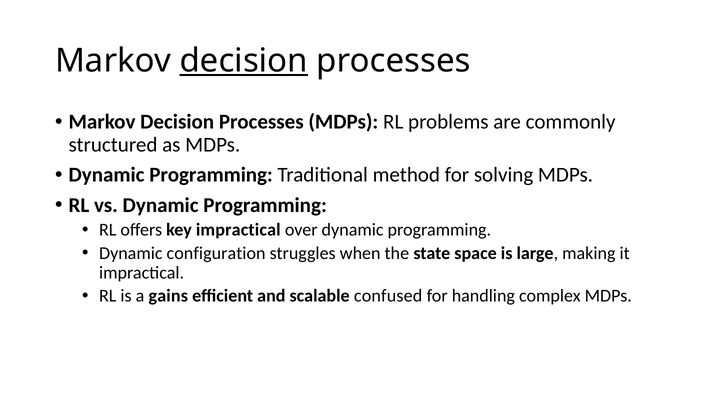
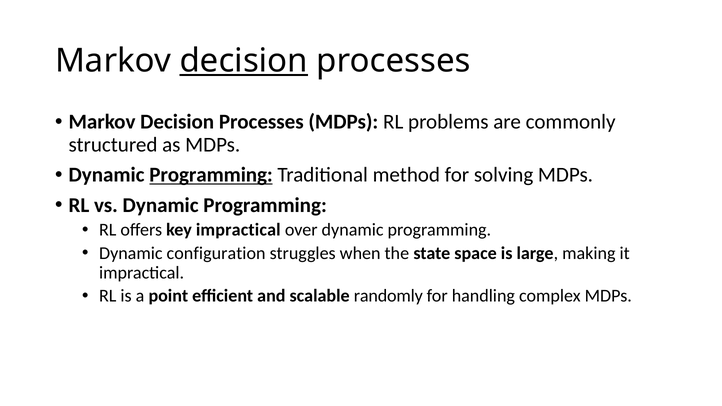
Programming at (211, 175) underline: none -> present
gains: gains -> point
confused: confused -> randomly
